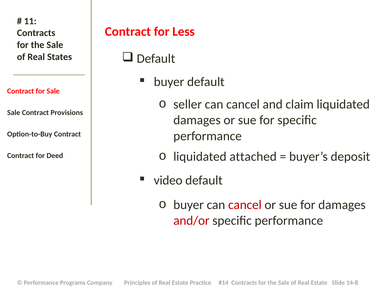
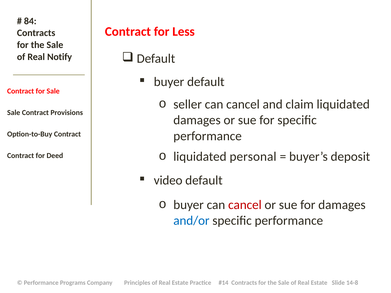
11: 11 -> 84
States: States -> Notify
attached: attached -> personal
and/or colour: red -> blue
